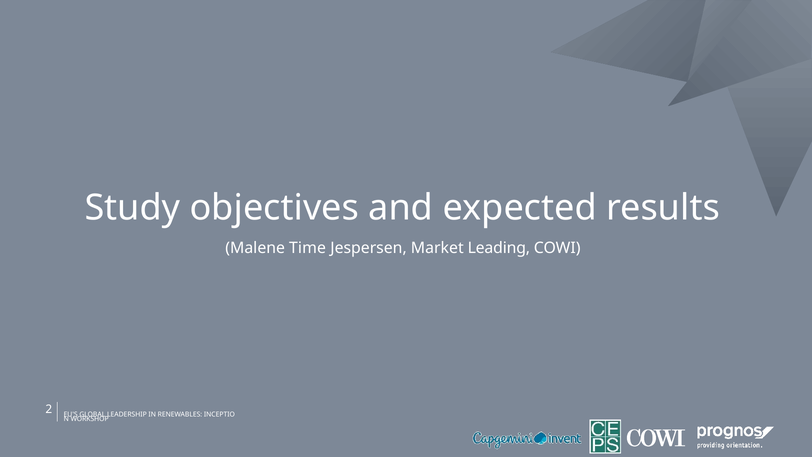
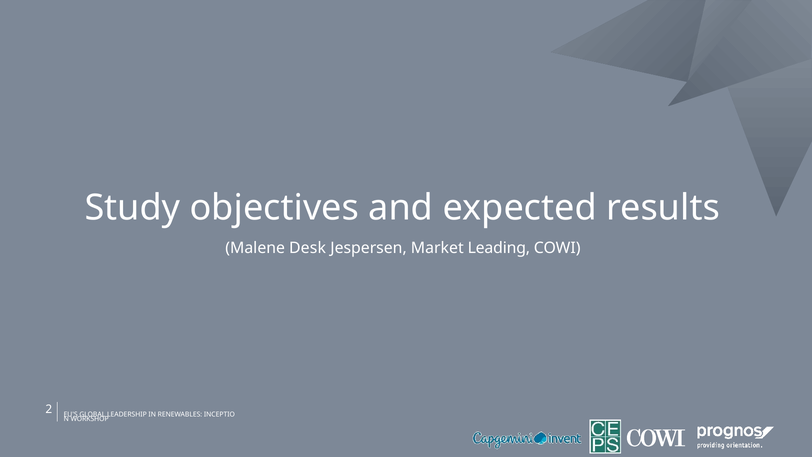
Time: Time -> Desk
